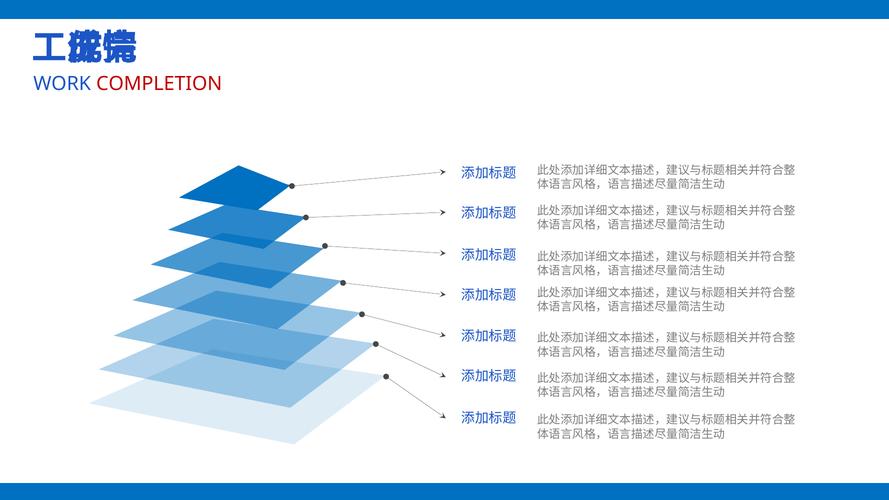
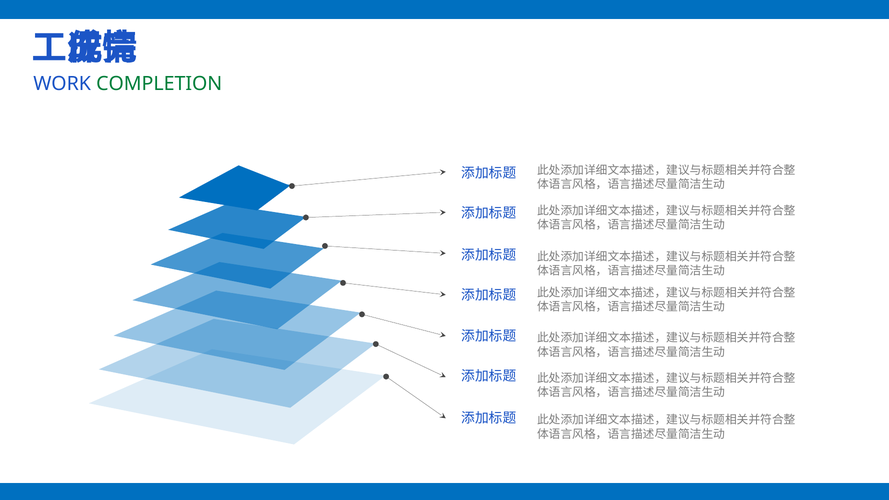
COMPLETION colour: red -> green
